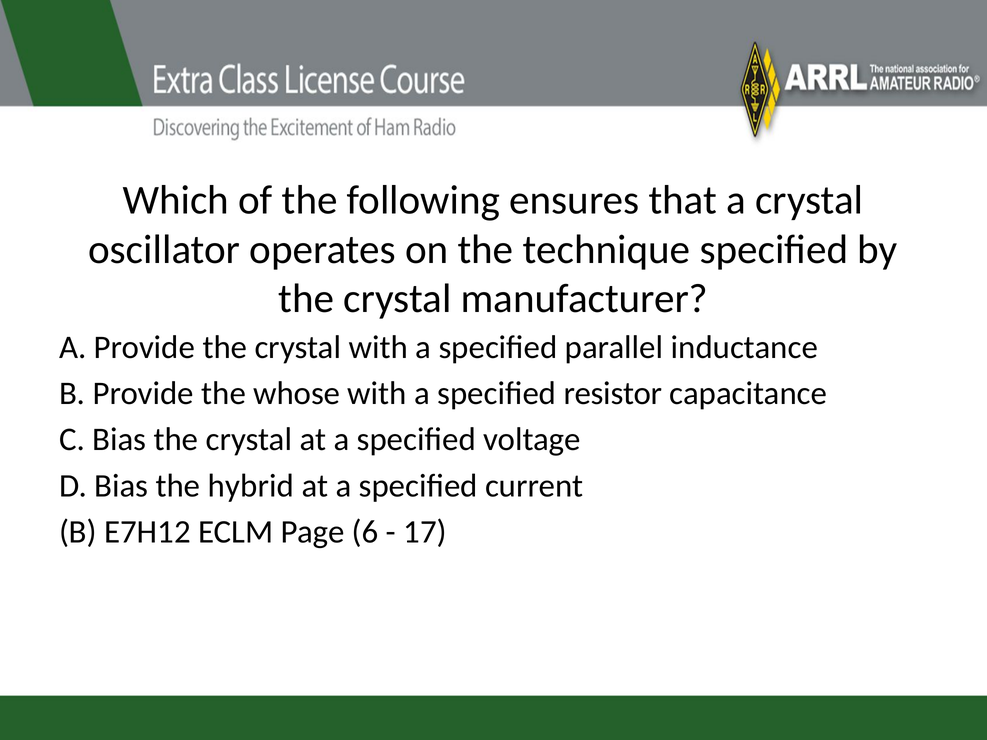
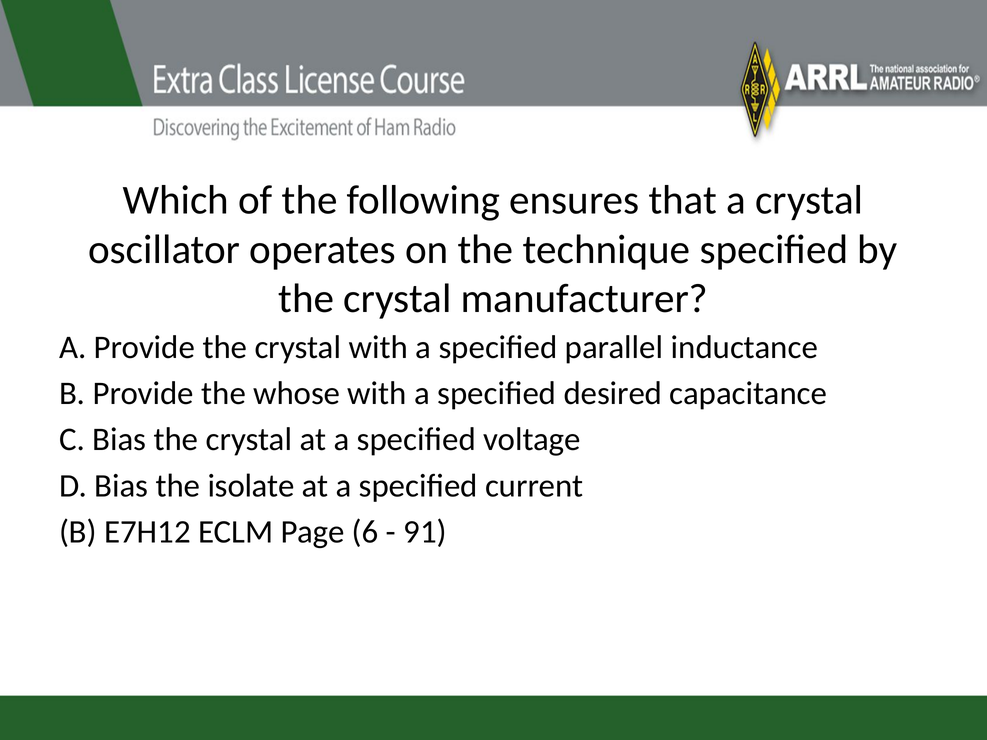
resistor: resistor -> desired
hybrid: hybrid -> isolate
17: 17 -> 91
